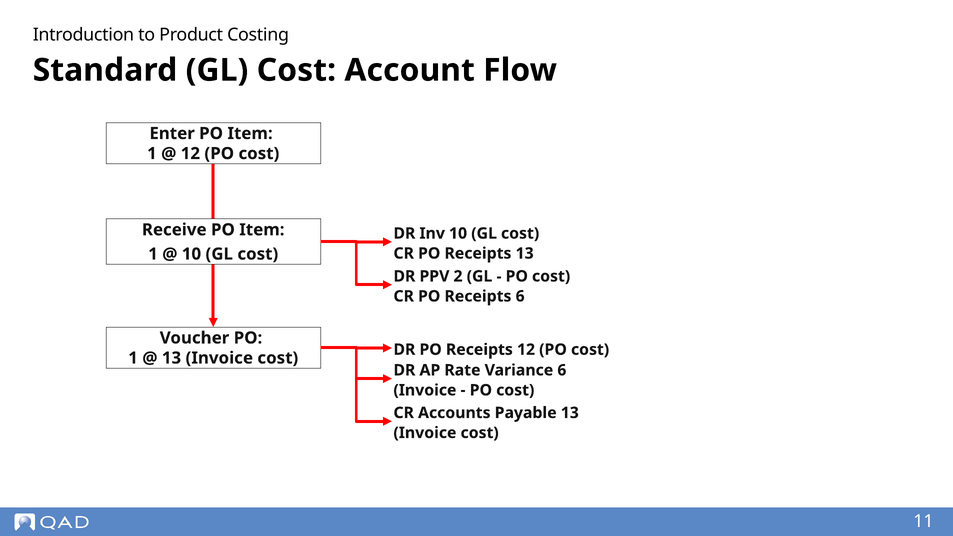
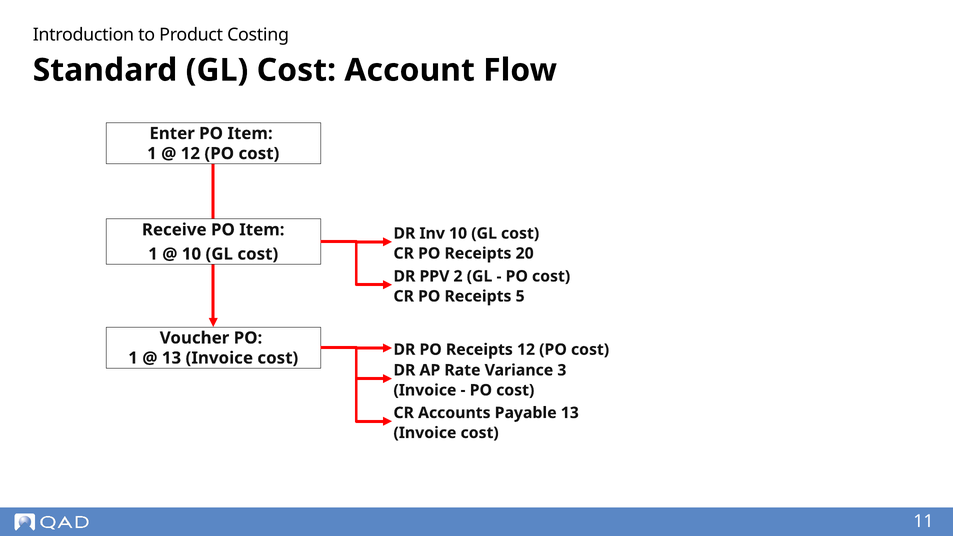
Receipts 13: 13 -> 20
Receipts 6: 6 -> 5
Variance 6: 6 -> 3
